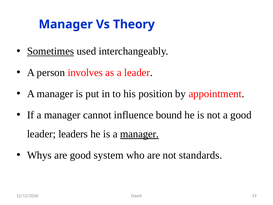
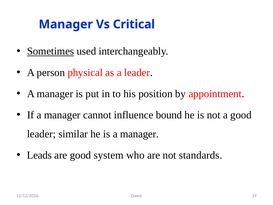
Theory: Theory -> Critical
involves: involves -> physical
leaders: leaders -> similar
manager at (139, 134) underline: present -> none
Whys: Whys -> Leads
